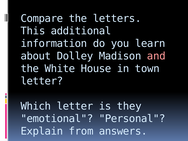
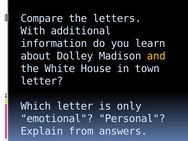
This: This -> With
and colour: pink -> yellow
they: they -> only
